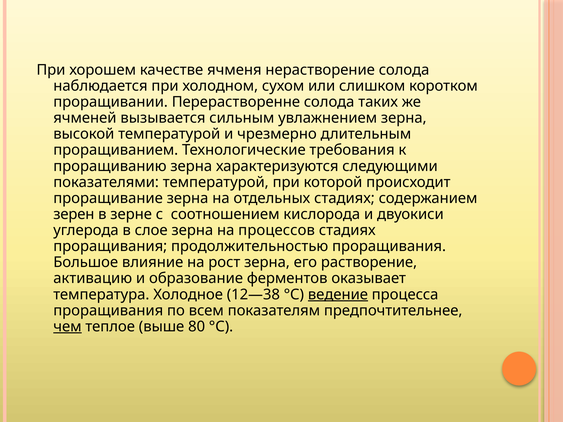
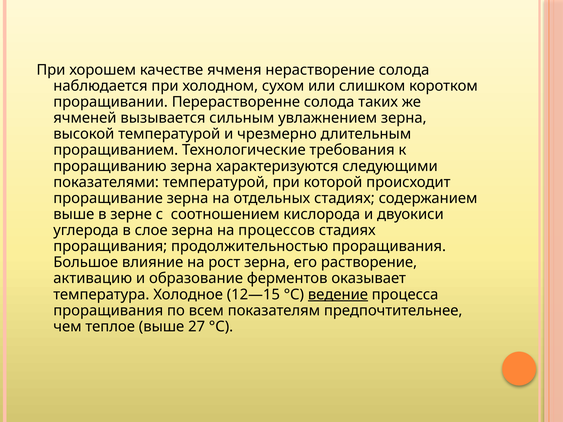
зерен at (74, 214): зерен -> выше
12—38: 12—38 -> 12—15
чем underline: present -> none
80: 80 -> 27
